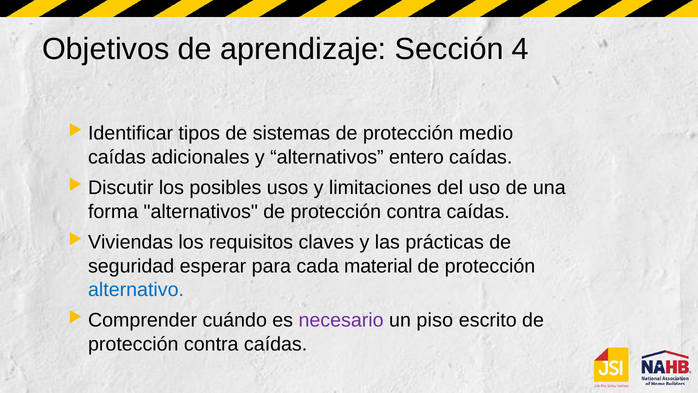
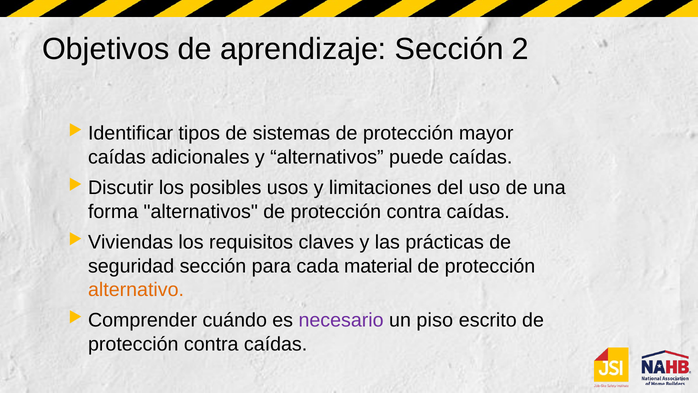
4: 4 -> 2
medio: medio -> mayor
entero: entero -> puede
seguridad esperar: esperar -> sección
alternativo colour: blue -> orange
